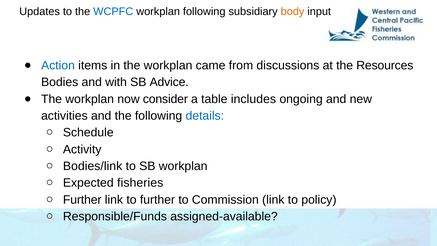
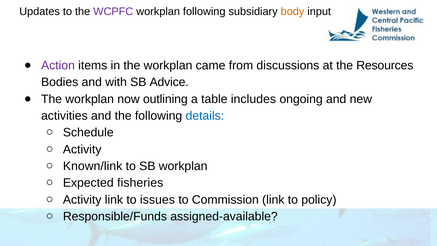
WCPFC colour: blue -> purple
Action colour: blue -> purple
consider: consider -> outlining
Bodies/link: Bodies/link -> Known/link
Further at (82, 200): Further -> Activity
to further: further -> issues
